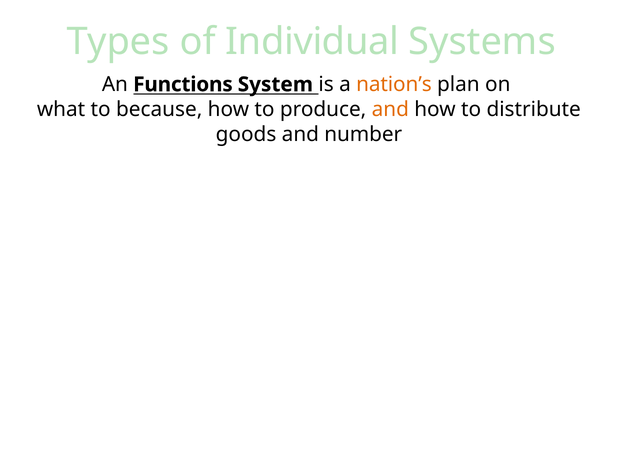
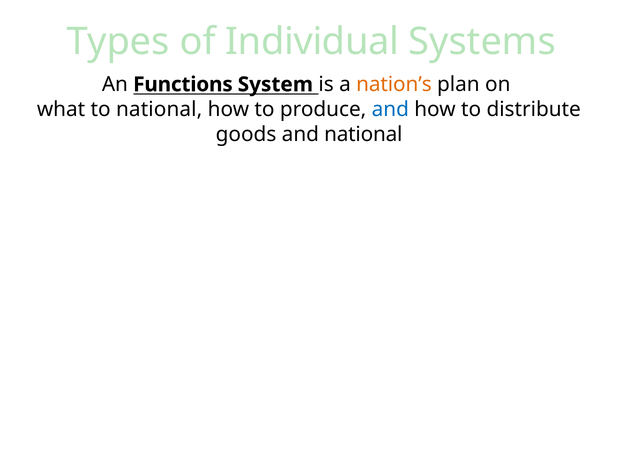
to because: because -> national
and at (390, 109) colour: orange -> blue
and number: number -> national
